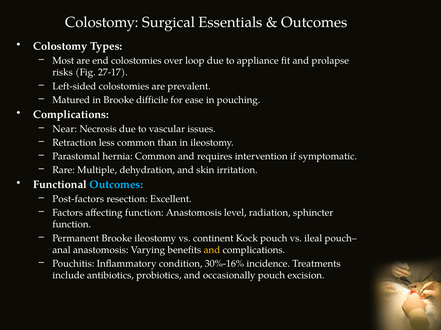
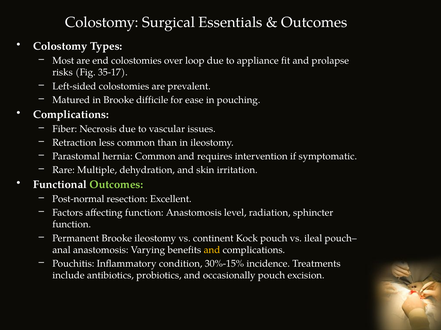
27-17: 27-17 -> 35-17
Near: Near -> Fiber
Outcomes at (116, 185) colour: light blue -> light green
Post-factors: Post-factors -> Post-normal
30%-16%: 30%-16% -> 30%-15%
